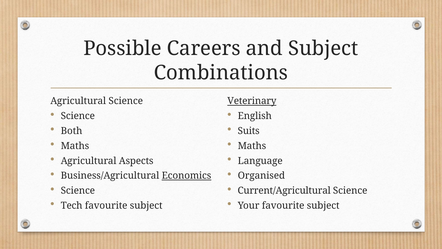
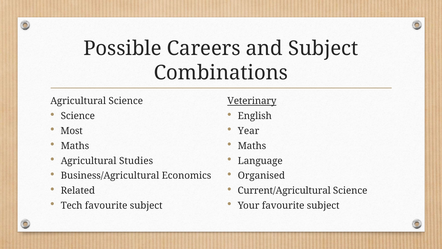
Both: Both -> Most
Suits: Suits -> Year
Aspects: Aspects -> Studies
Economics underline: present -> none
Science at (78, 190): Science -> Related
